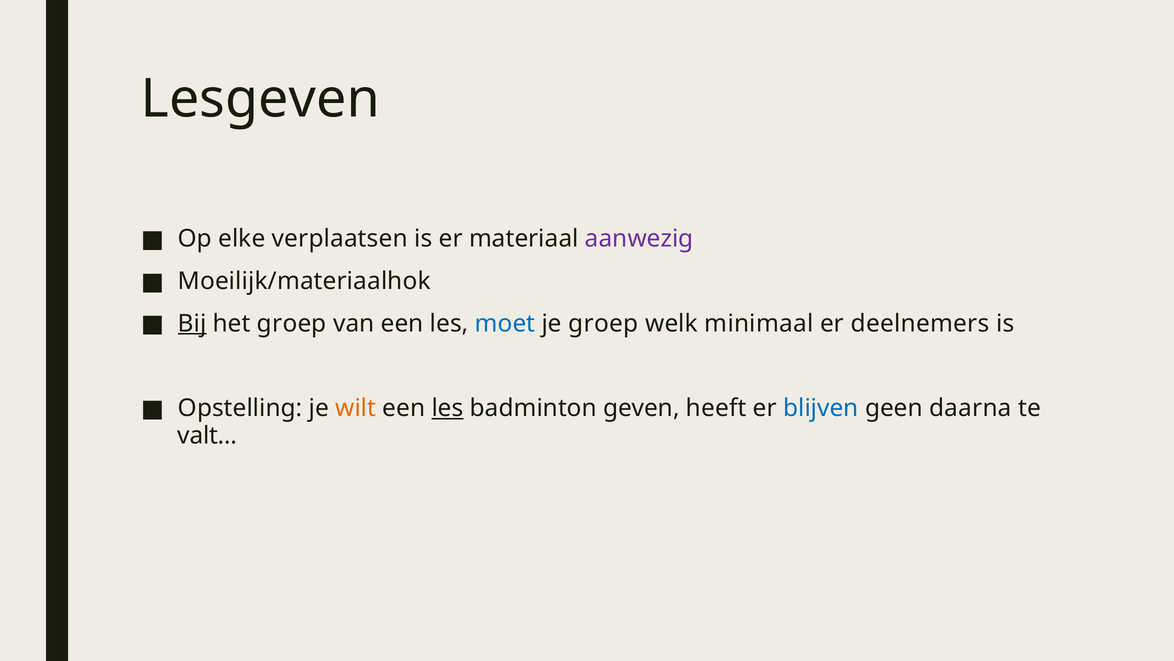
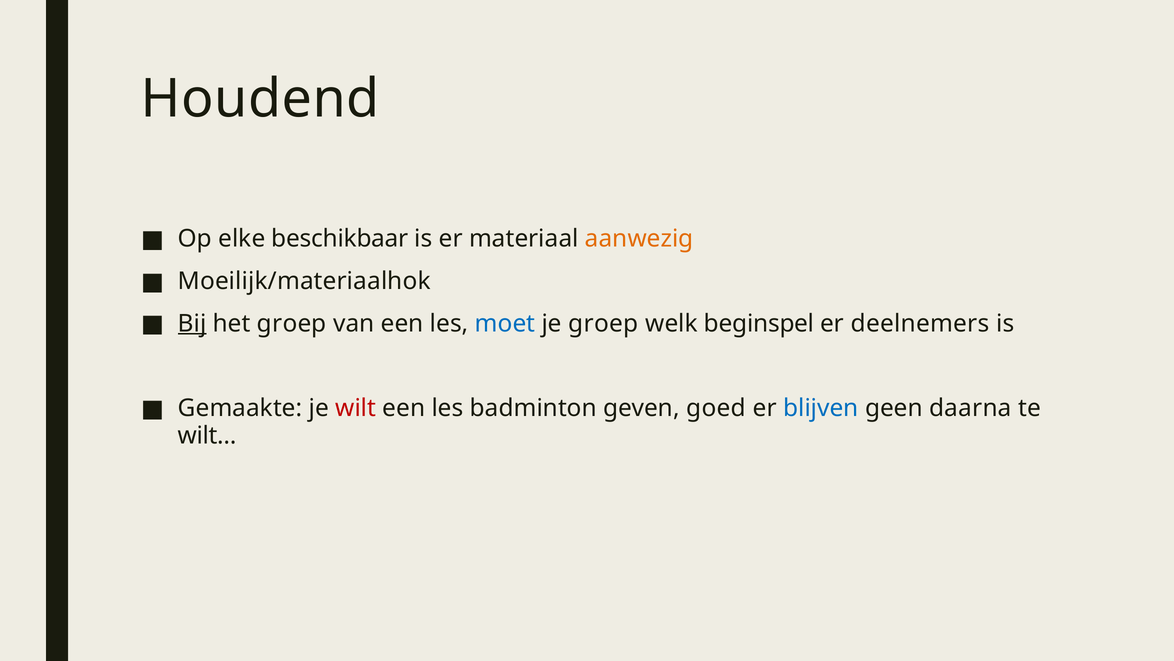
Lesgeven: Lesgeven -> Houdend
verplaatsen: verplaatsen -> beschikbaar
aanwezig colour: purple -> orange
minimaal: minimaal -> beginspel
Opstelling: Opstelling -> Gemaakte
wilt colour: orange -> red
les at (448, 408) underline: present -> none
heeft: heeft -> goed
valt…: valt… -> wilt…
